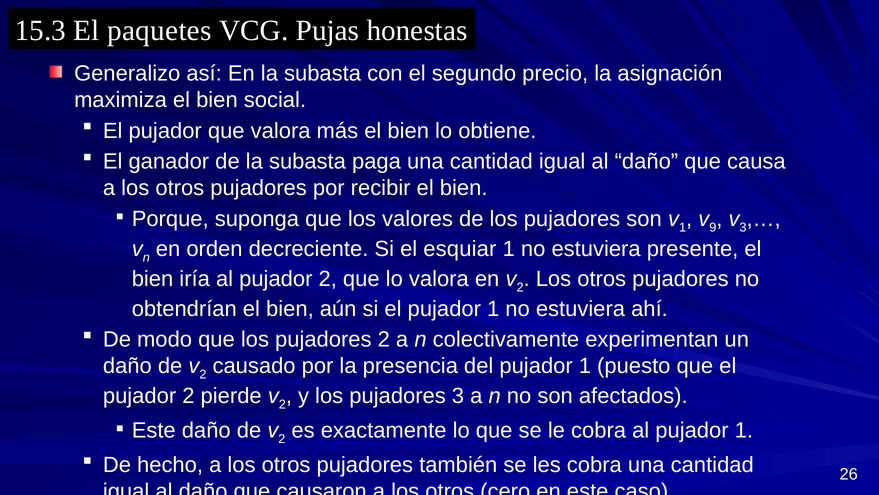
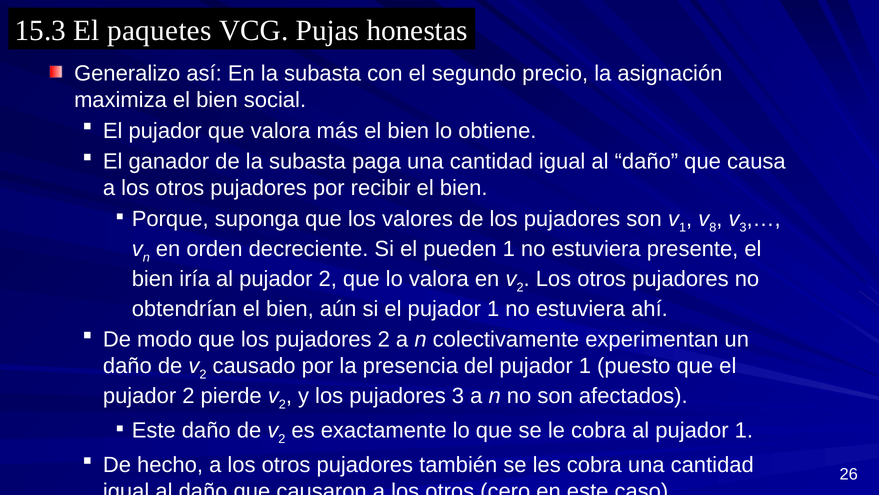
9: 9 -> 8
esquiar: esquiar -> pueden
